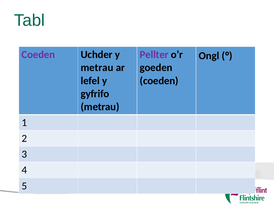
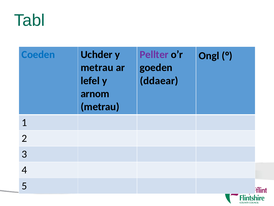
Coeden at (38, 54) colour: purple -> blue
coeden at (159, 81): coeden -> ddaear
gyfrifo: gyfrifo -> arnom
